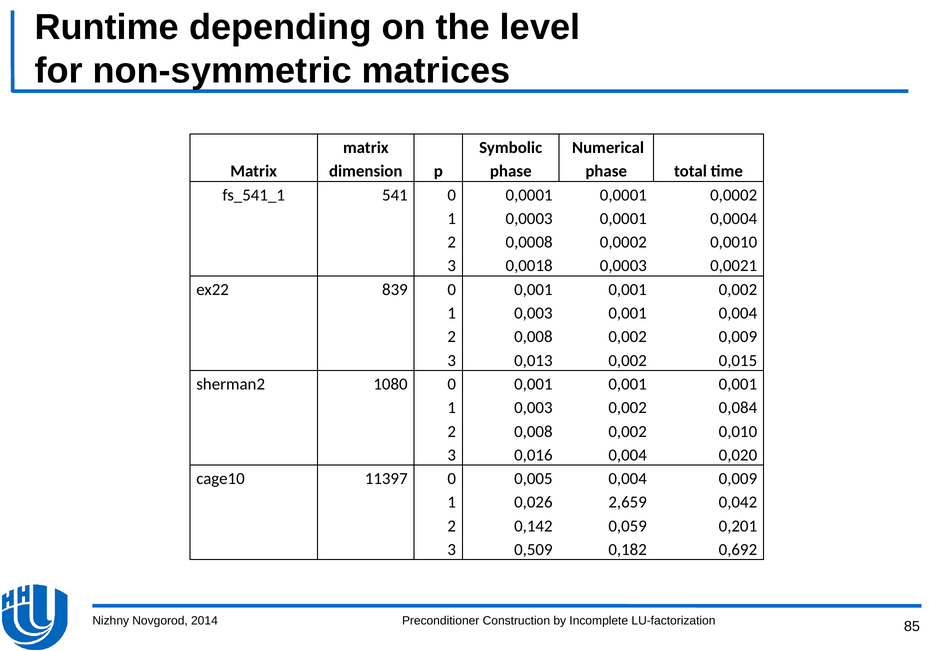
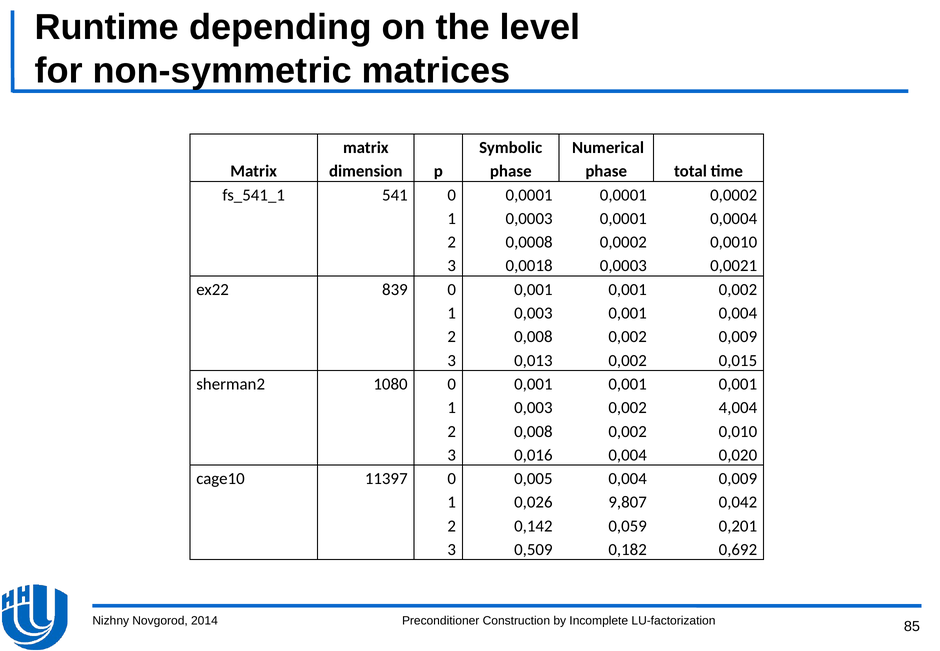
0,084: 0,084 -> 4,004
2,659: 2,659 -> 9,807
